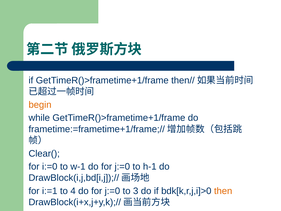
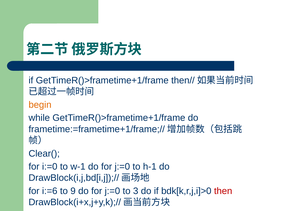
i:=1: i:=1 -> i:=6
4: 4 -> 9
then colour: orange -> red
